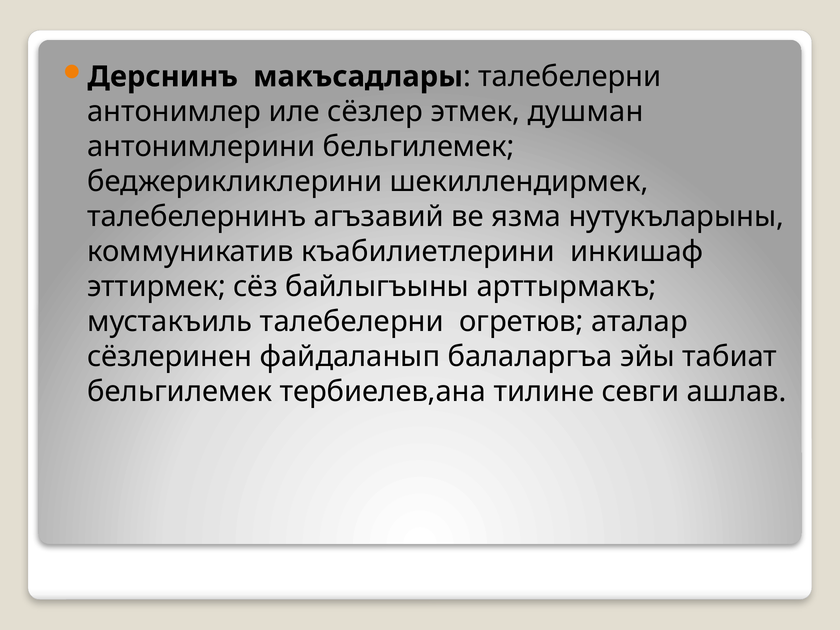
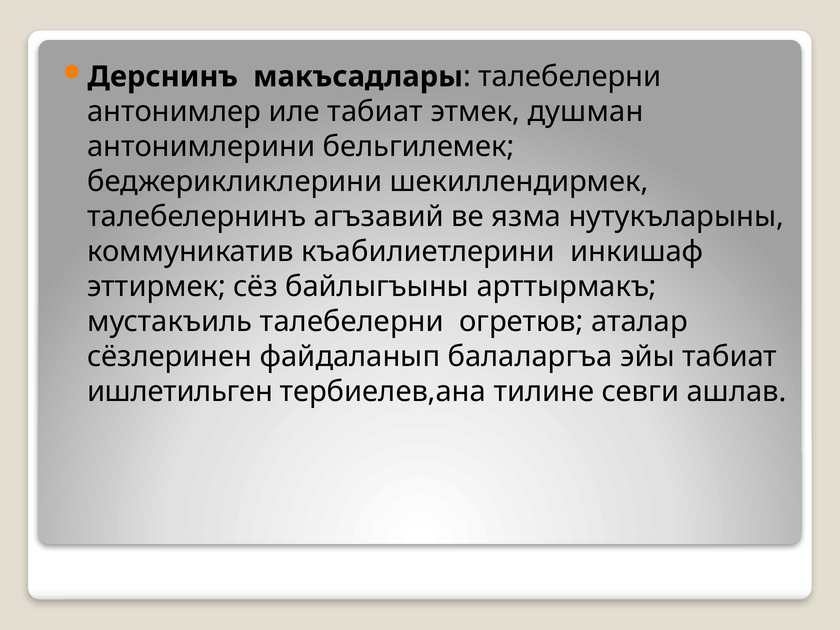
иле сёзлер: сёзлер -> табиат
бельгилемек at (180, 392): бельгилемек -> ишлетильген
